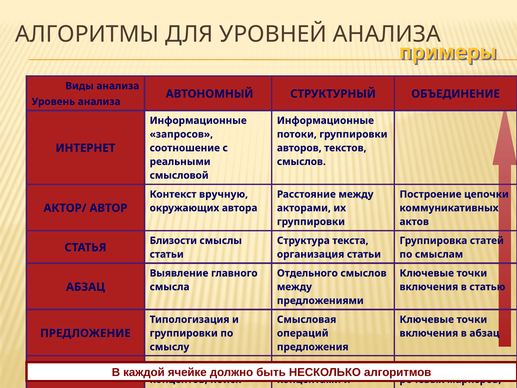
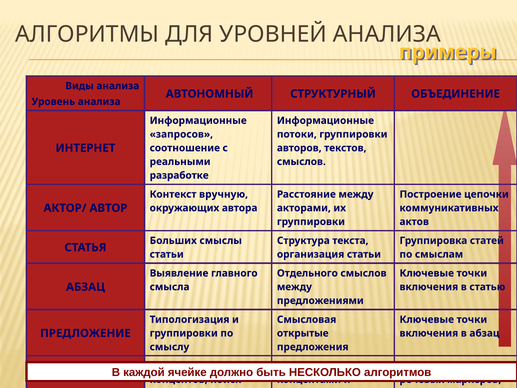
смысловой: смысловой -> разработке
Близости: Близости -> Больших
операций: операций -> открытые
